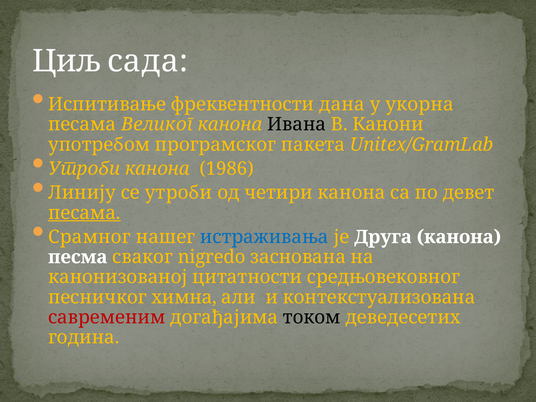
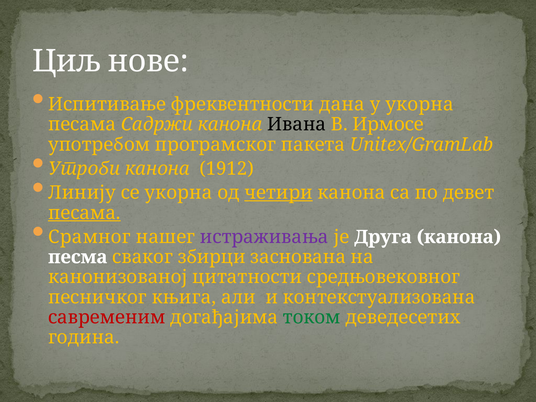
сада: сада -> нове
Великог: Великог -> Садржи
Канони: Канони -> Ирмосе
1986: 1986 -> 1912
се утроби: утроби -> укорна
четири underline: none -> present
истраживања colour: blue -> purple
nigredo: nigredo -> збирци
химна: химна -> књига
током colour: black -> green
